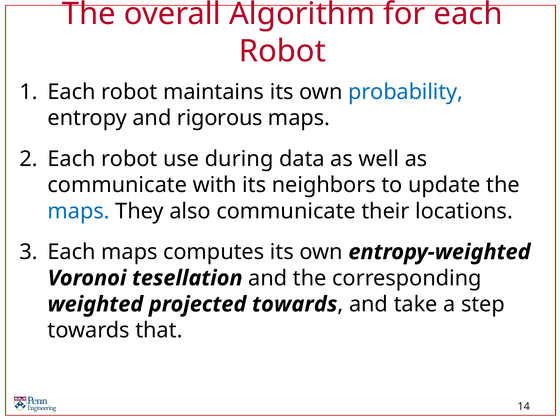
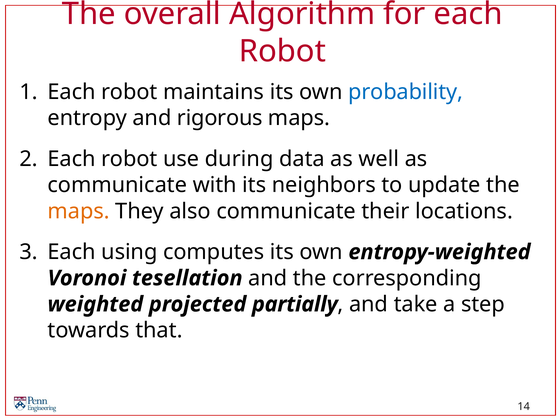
maps at (79, 211) colour: blue -> orange
Each maps: maps -> using
projected towards: towards -> partially
